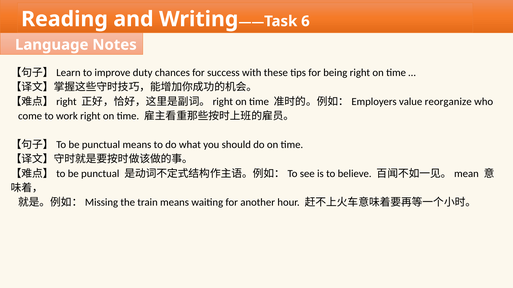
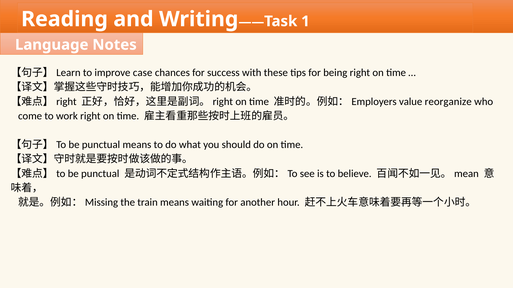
6: 6 -> 1
duty: duty -> case
